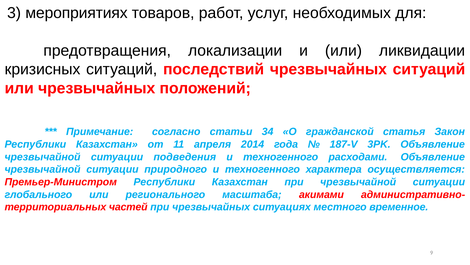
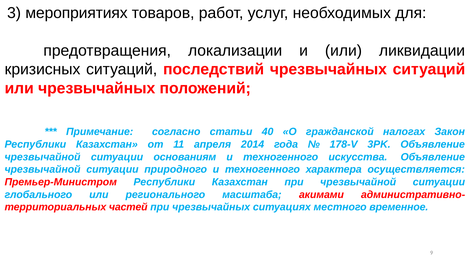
34: 34 -> 40
статья: статья -> налогах
187-V: 187-V -> 178-V
подведения: подведения -> основаниям
расходами: расходами -> искусства
